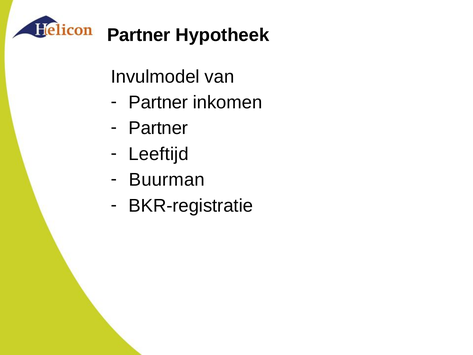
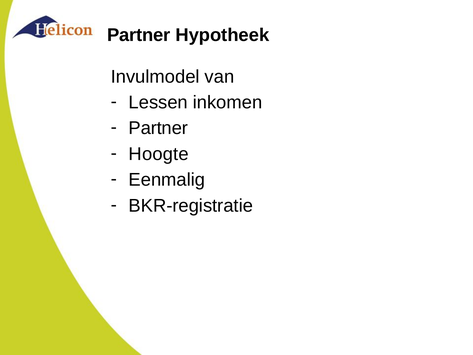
Partner at (158, 102): Partner -> Lessen
Leeftijd: Leeftijd -> Hoogte
Buurman: Buurman -> Eenmalig
